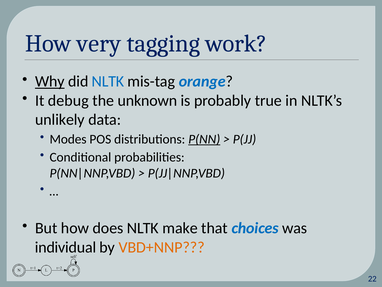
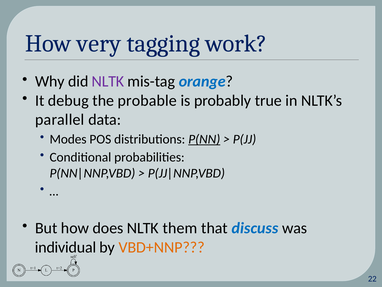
Why underline: present -> none
NLTK at (108, 81) colour: blue -> purple
unknown: unknown -> probable
unlikely: unlikely -> parallel
make: make -> them
choices: choices -> discuss
